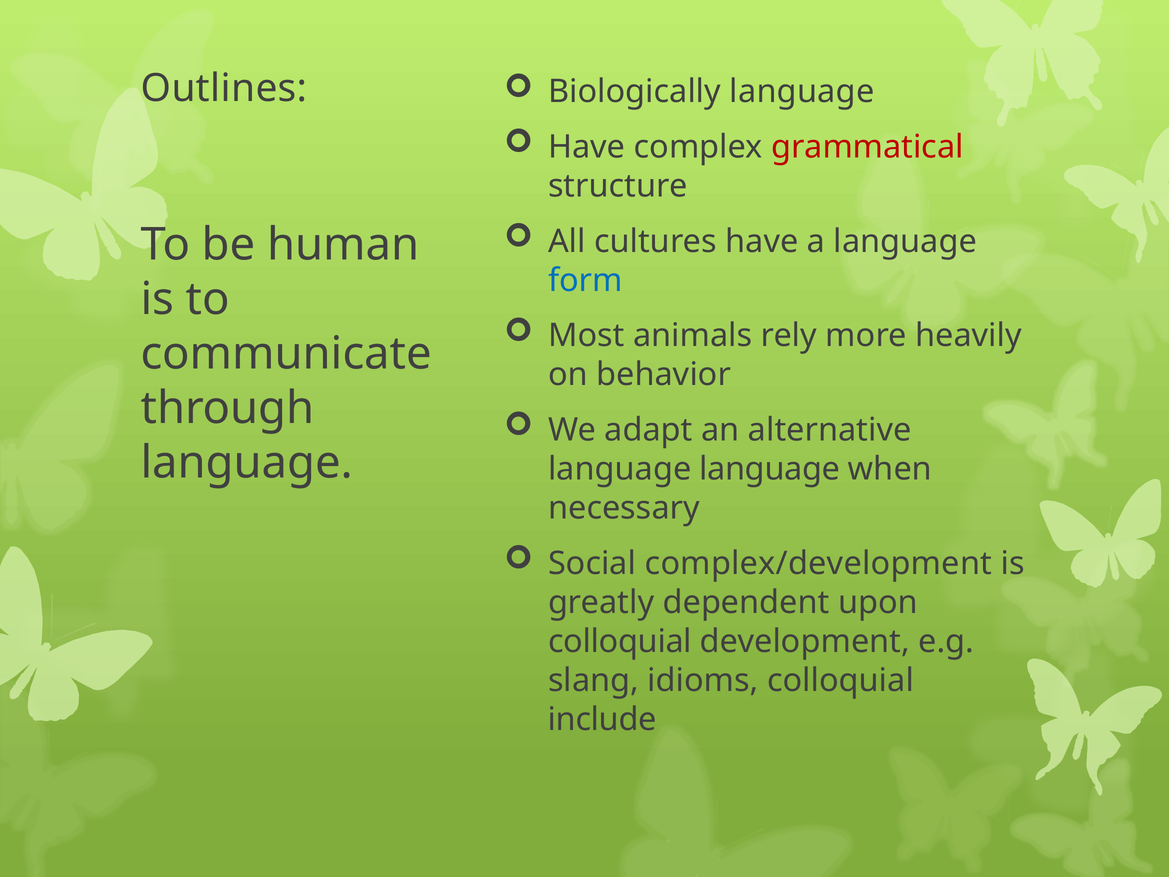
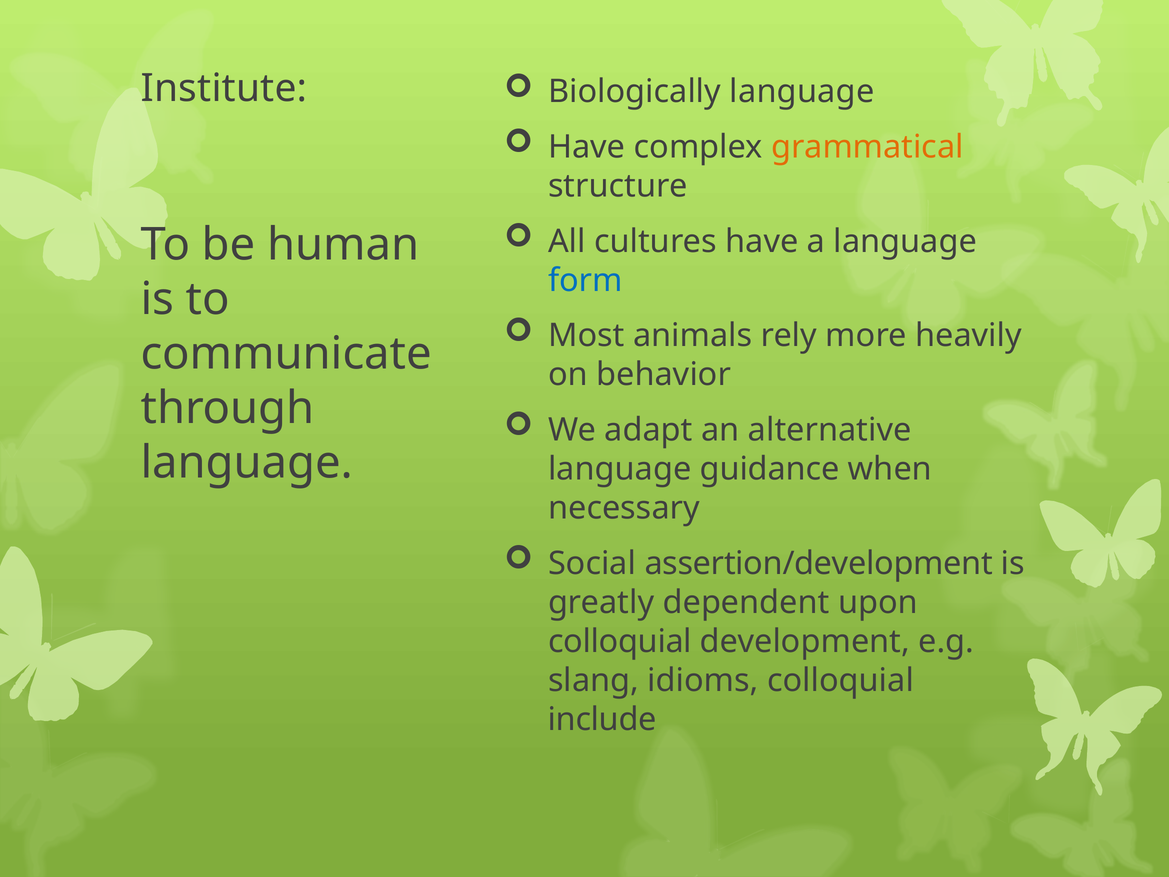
Outlines: Outlines -> Institute
grammatical colour: red -> orange
language language: language -> guidance
complex/development: complex/development -> assertion/development
